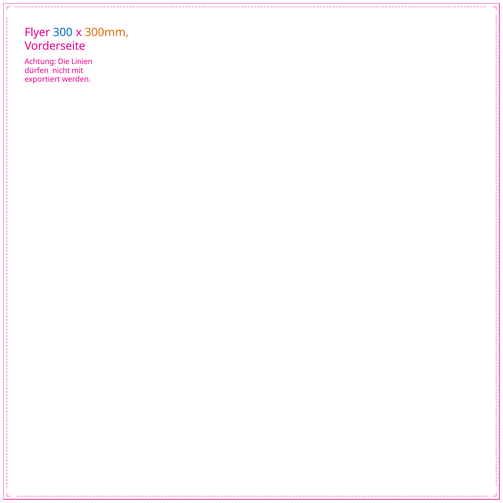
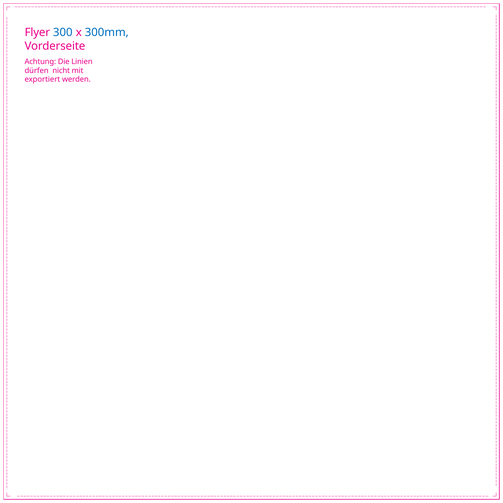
300mm colour: orange -> blue
